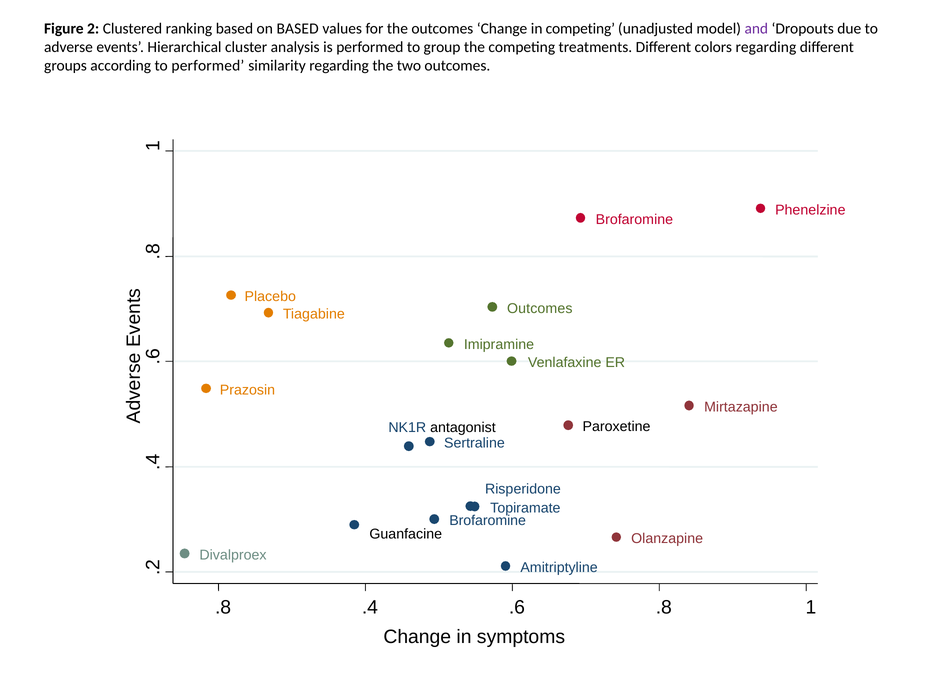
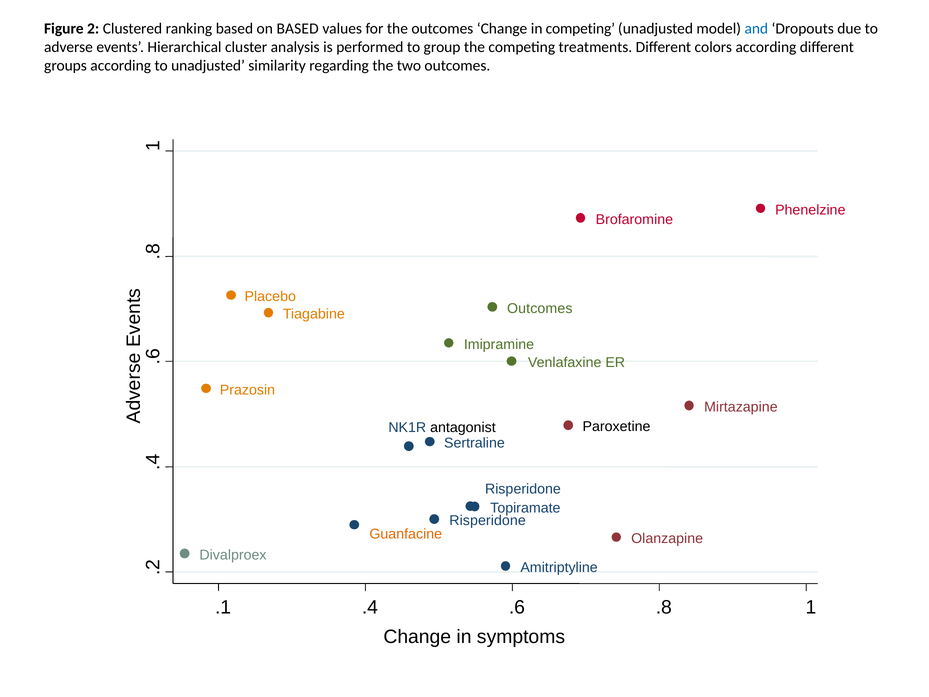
and colour: purple -> blue
colors regarding: regarding -> according
to performed: performed -> unadjusted
Brofaromine at (488, 520): Brofaromine -> Risperidone
Guanfacine colour: black -> orange
.8 at (223, 607): .8 -> .1
